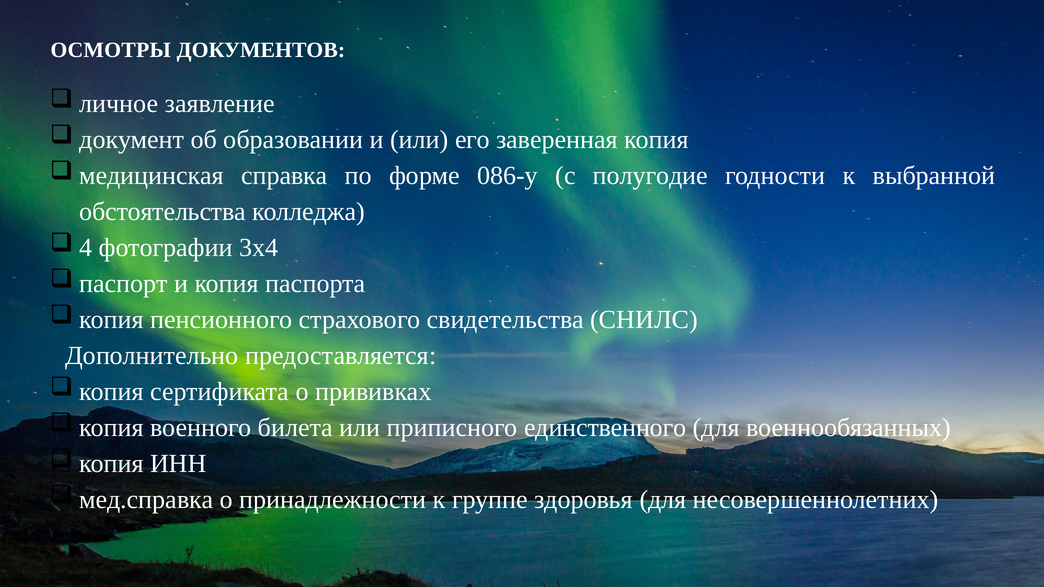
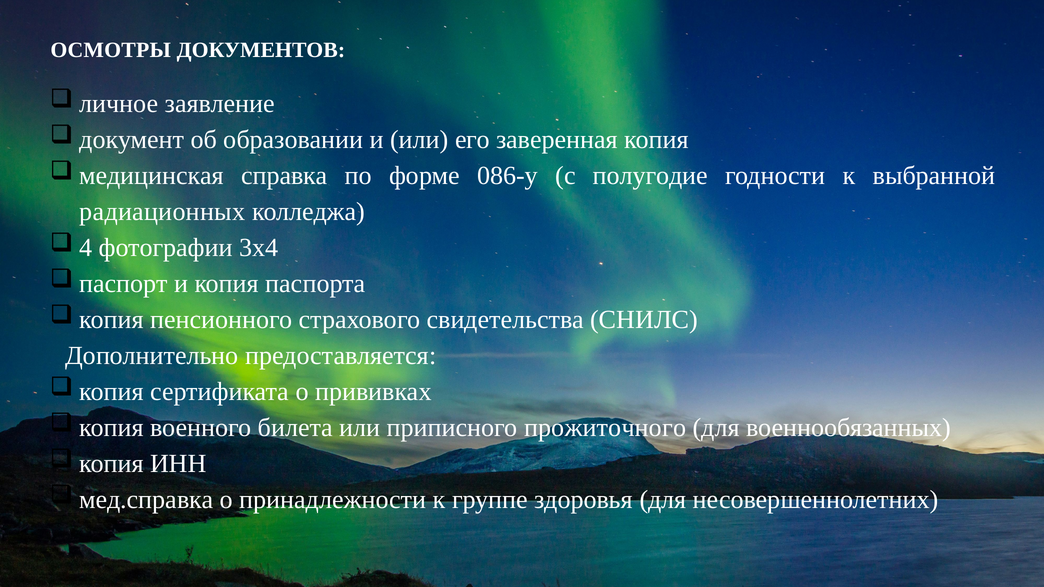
обстоятельства: обстоятельства -> радиационных
единственного: единственного -> прожиточного
